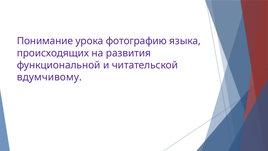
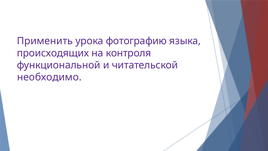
Понимание: Понимание -> Применить
развития: развития -> контроля
вдумчивому: вдумчивому -> необходимо
